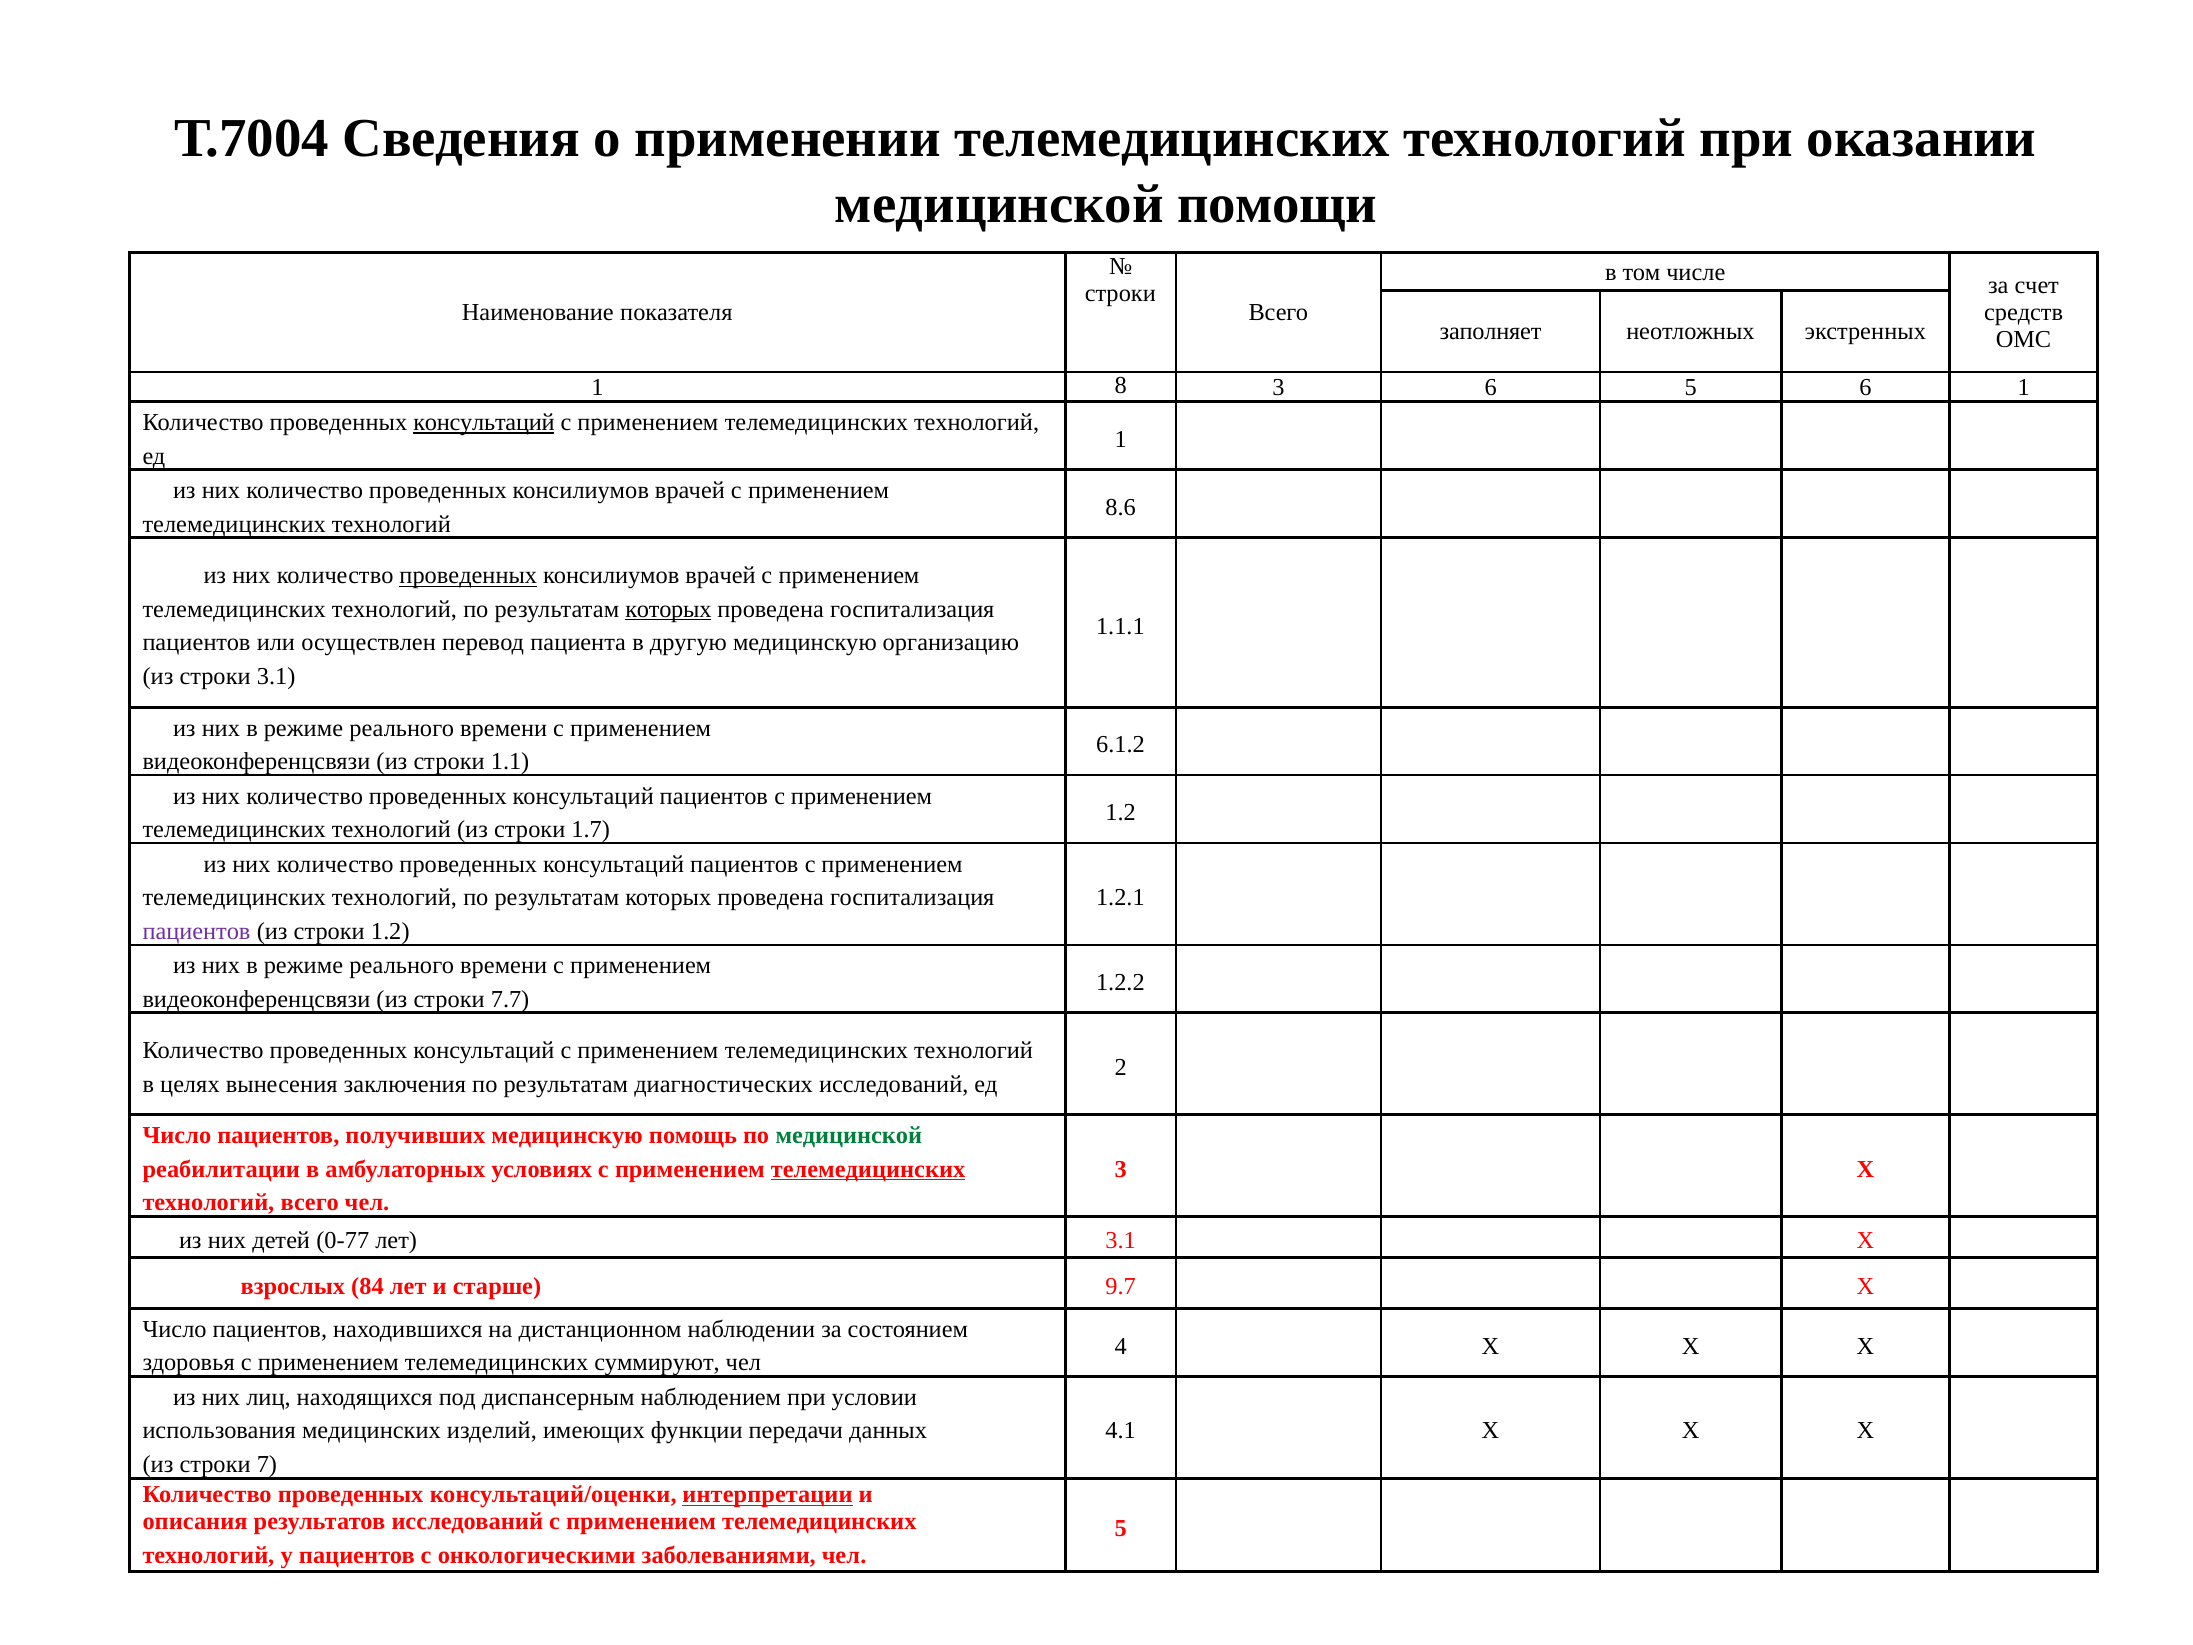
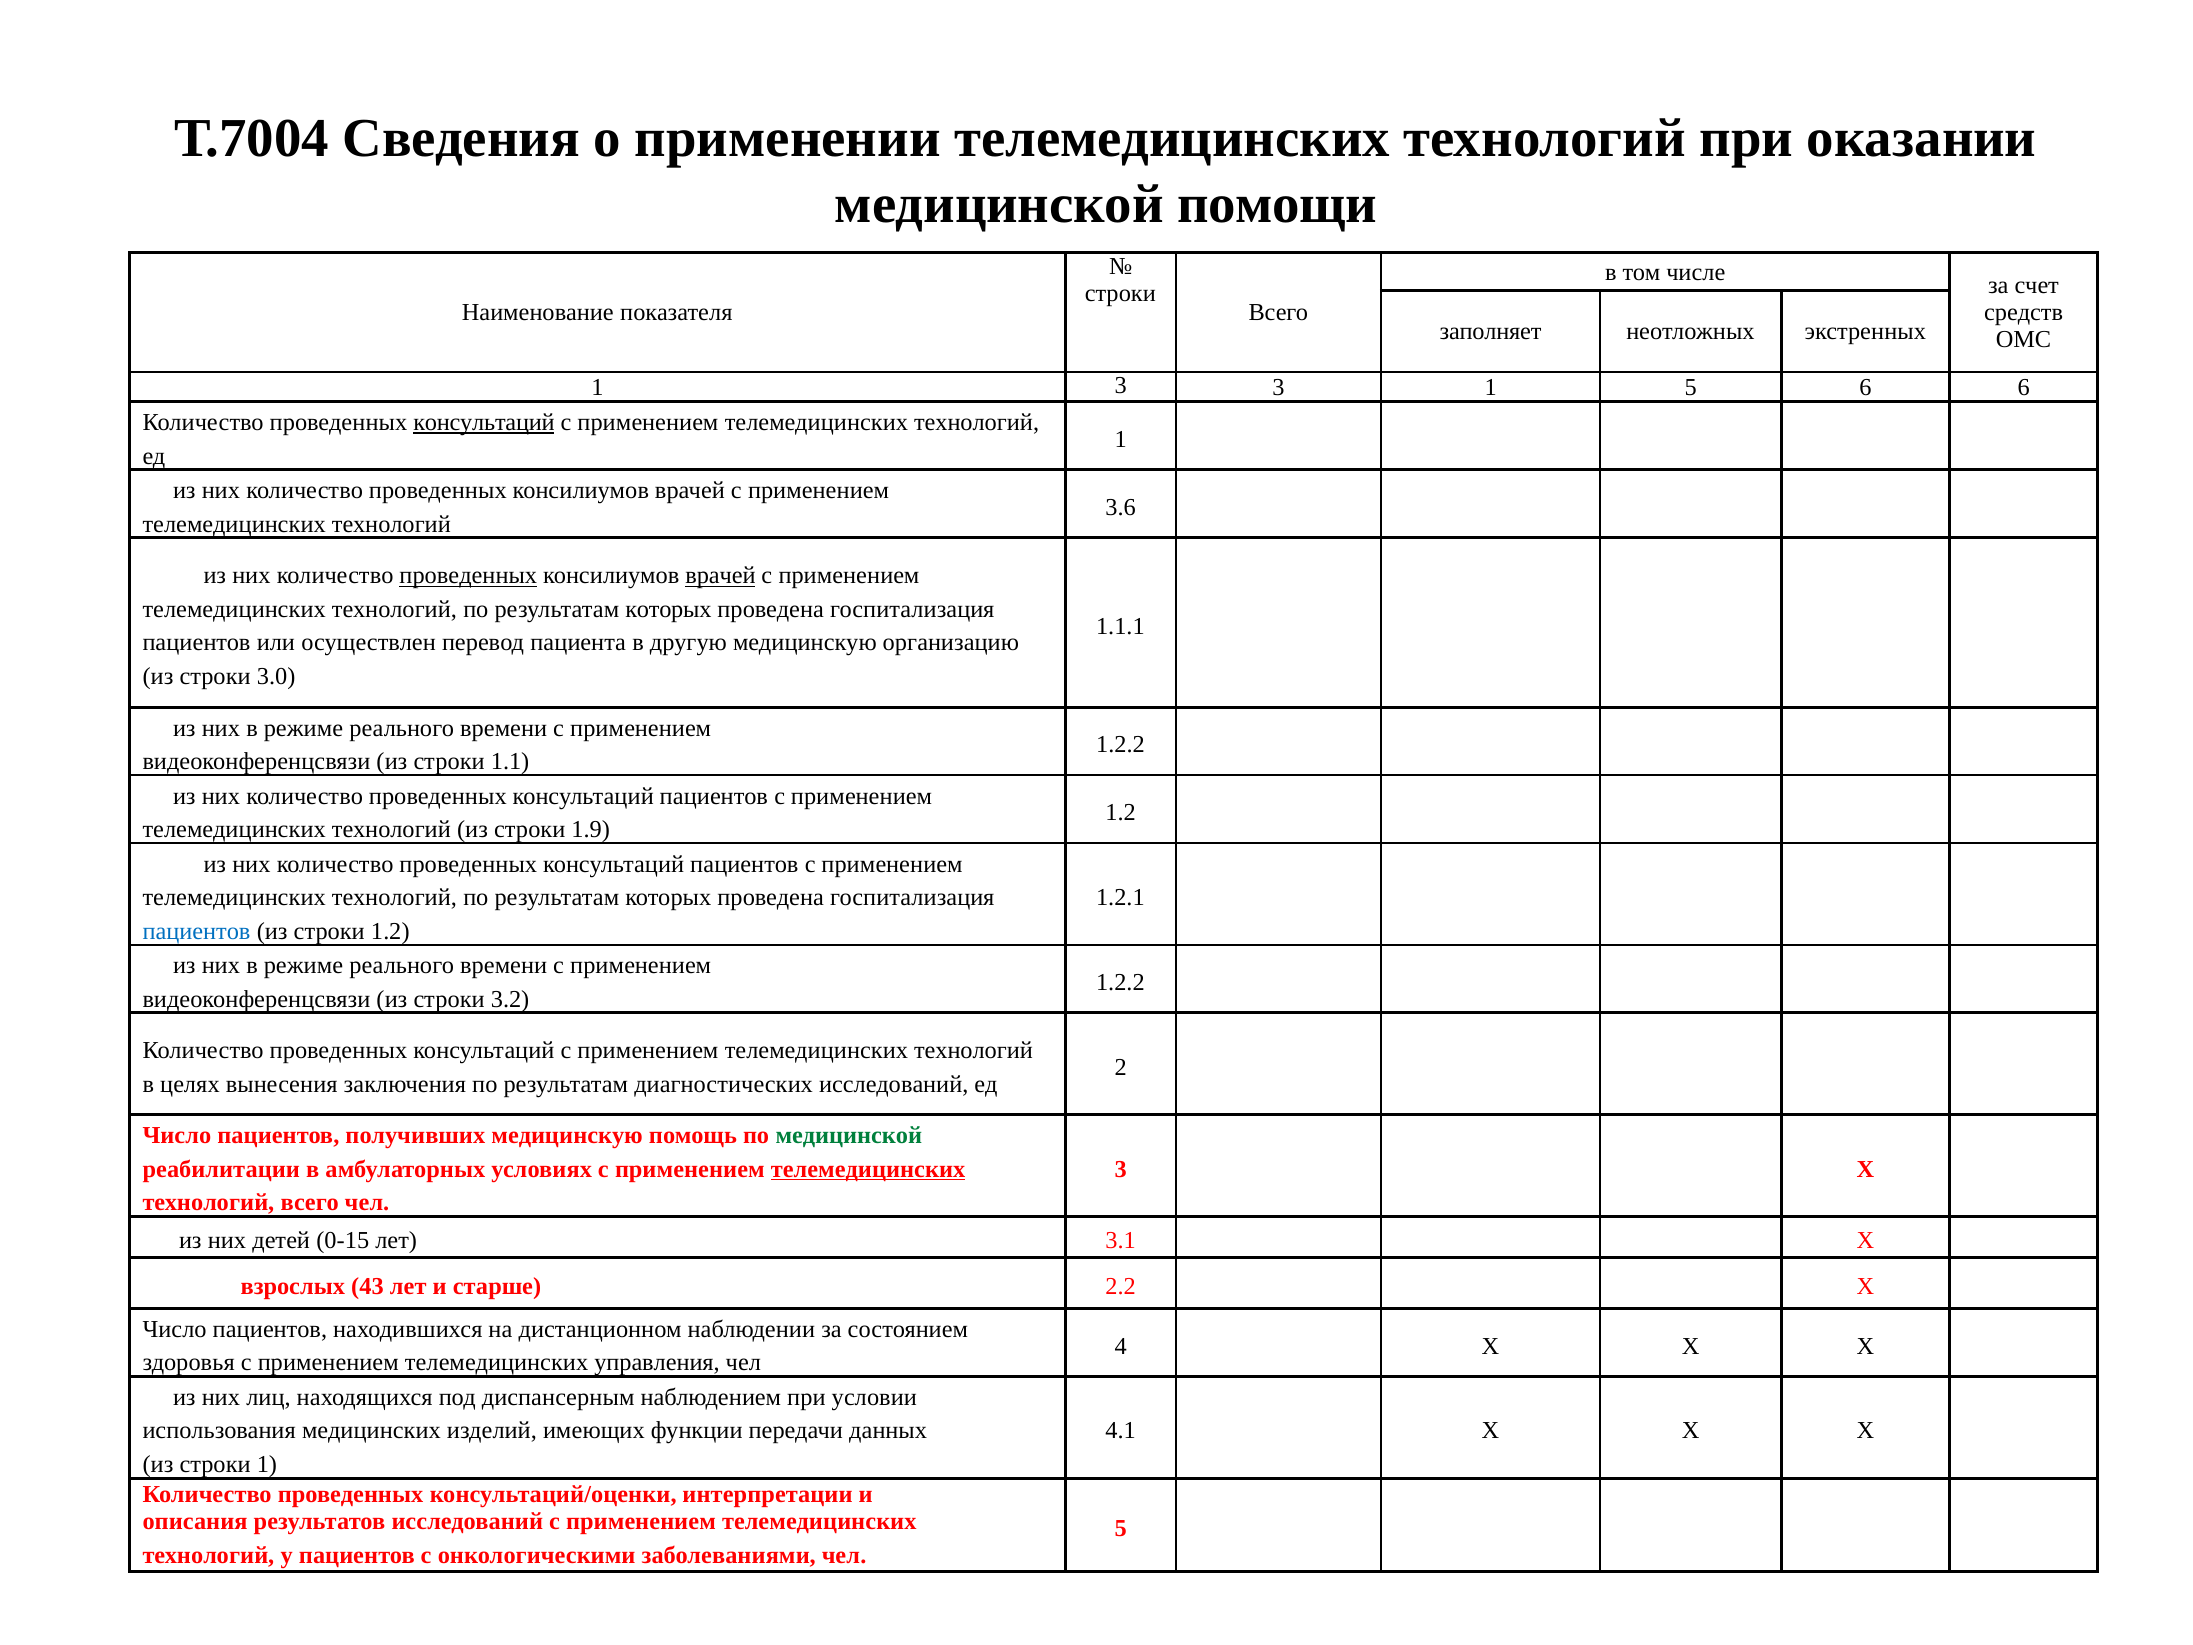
1 8: 8 -> 3
3 6: 6 -> 1
6 1: 1 -> 6
8.6: 8.6 -> 3.6
врачей at (720, 576) underline: none -> present
которых at (668, 609) underline: present -> none
строки 3.1: 3.1 -> 3.0
6.1.2 at (1120, 745): 6.1.2 -> 1.2.2
1.7: 1.7 -> 1.9
пациентов at (197, 931) colour: purple -> blue
7.7: 7.7 -> 3.2
0-77: 0-77 -> 0-15
84: 84 -> 43
9.7: 9.7 -> 2.2
суммируют: суммируют -> управления
строки 7: 7 -> 1
интерпретации underline: present -> none
